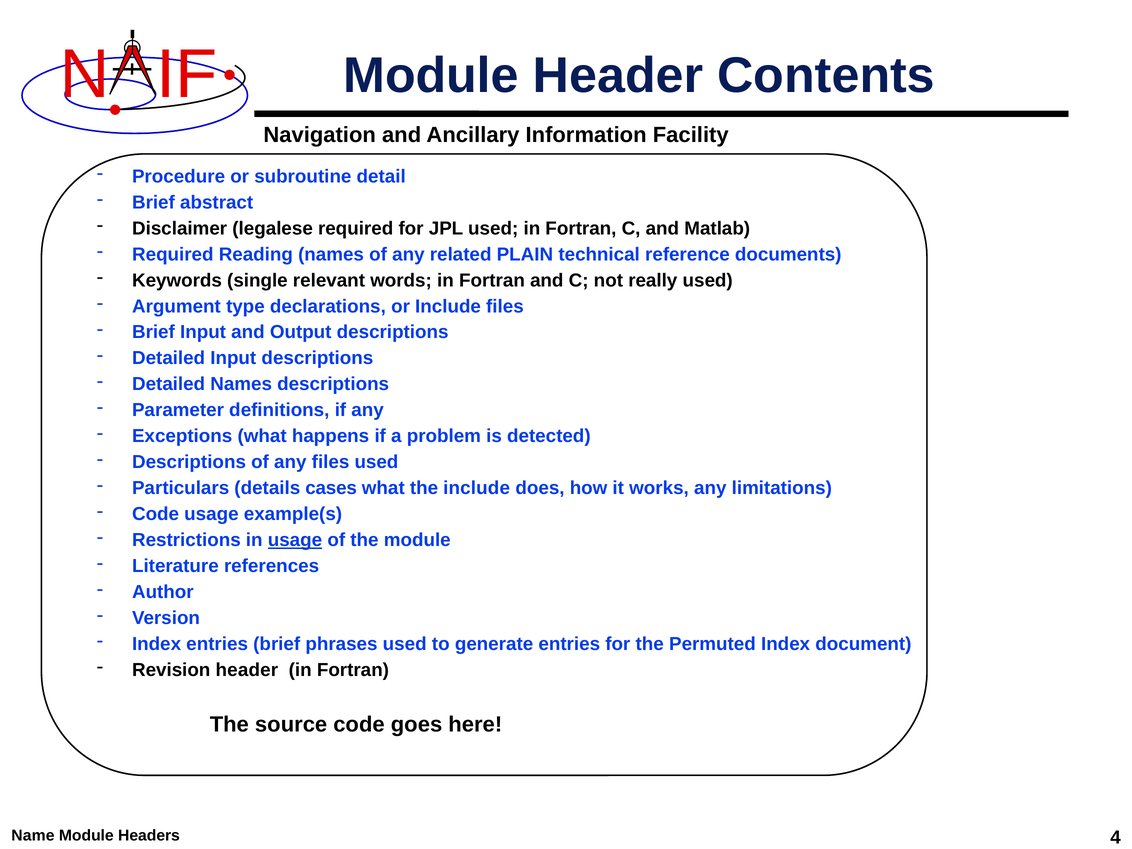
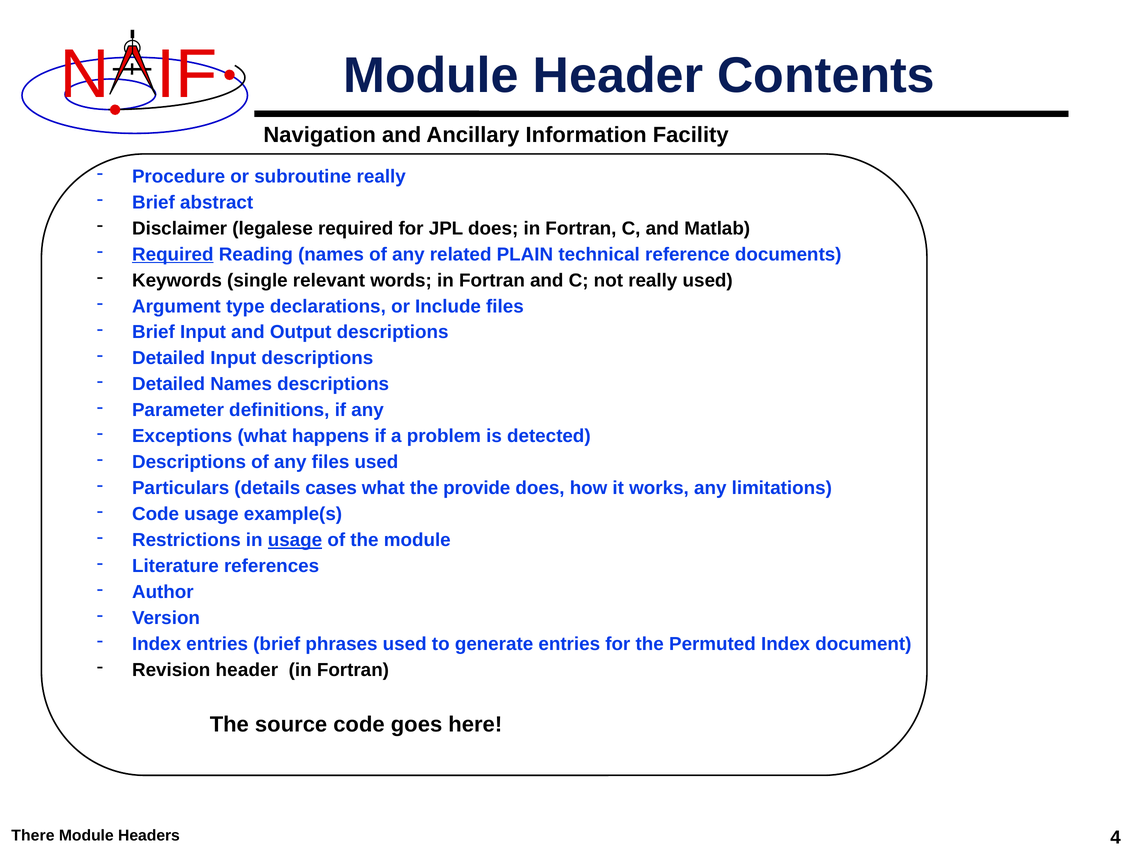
subroutine detail: detail -> really
JPL used: used -> does
Required at (173, 254) underline: none -> present
the include: include -> provide
Name: Name -> There
